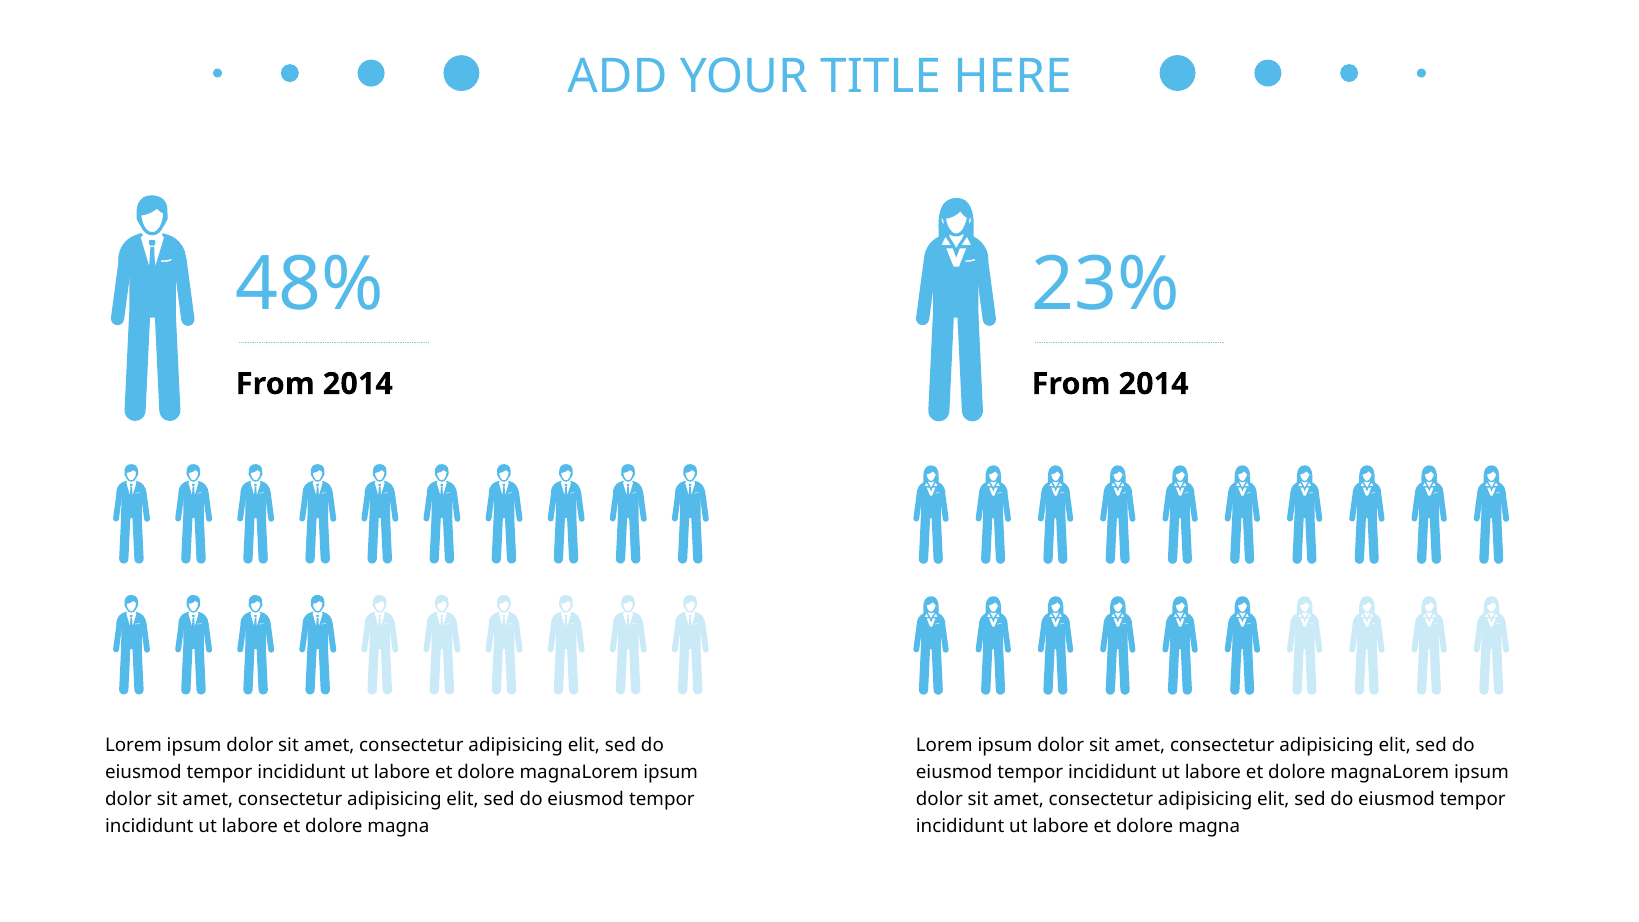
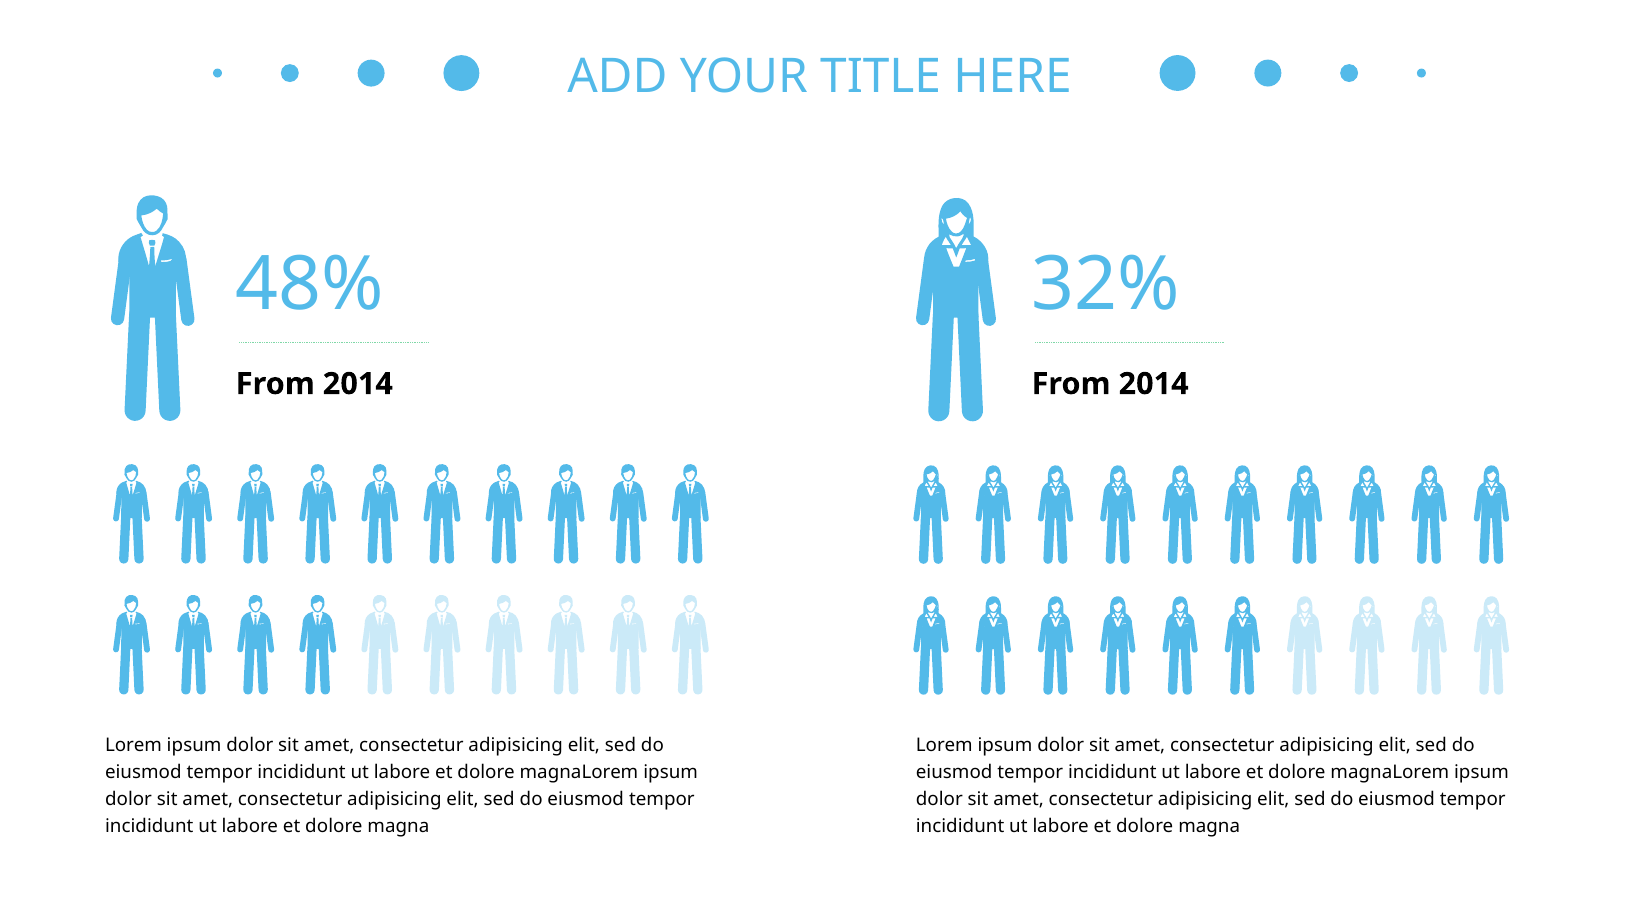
23%: 23% -> 32%
